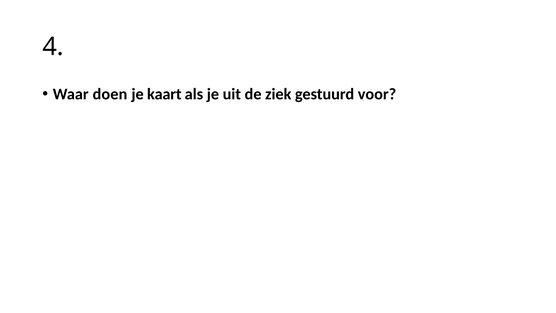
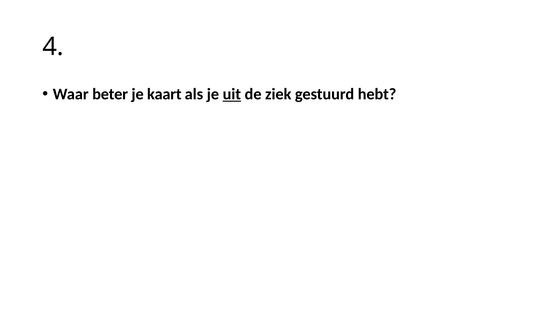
doen: doen -> beter
uit underline: none -> present
voor: voor -> hebt
